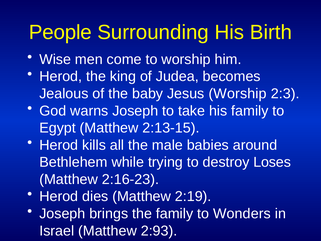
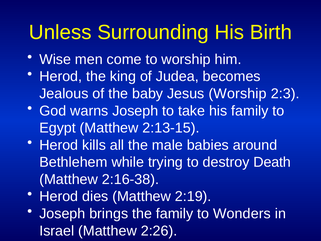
People: People -> Unless
Loses: Loses -> Death
2:16-23: 2:16-23 -> 2:16-38
2:93: 2:93 -> 2:26
